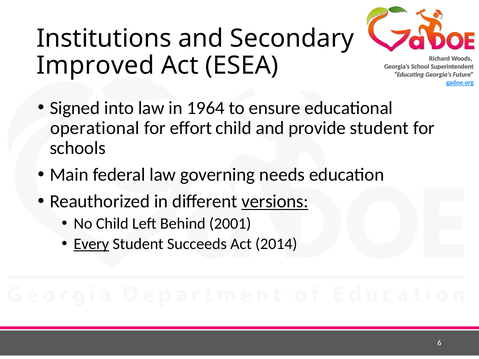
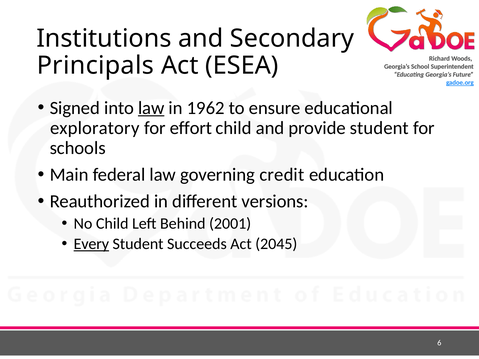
Improved: Improved -> Principals
law at (151, 108) underline: none -> present
1964: 1964 -> 1962
operational: operational -> exploratory
needs: needs -> credit
versions underline: present -> none
2014: 2014 -> 2045
